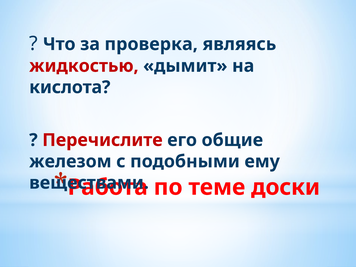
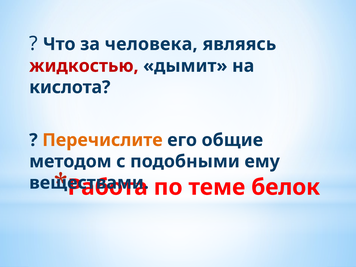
проверка: проверка -> человека
Перечислите colour: red -> orange
железом: железом -> методом
доски: доски -> белок
